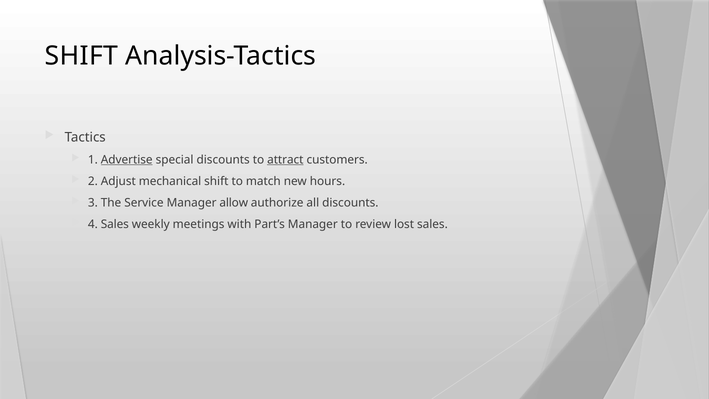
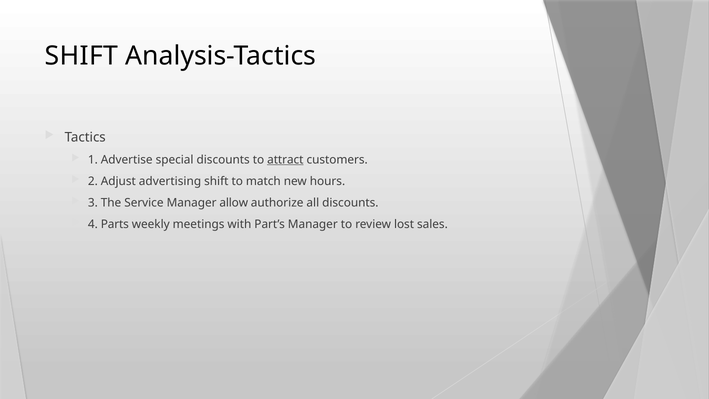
Advertise underline: present -> none
mechanical: mechanical -> advertising
4 Sales: Sales -> Parts
